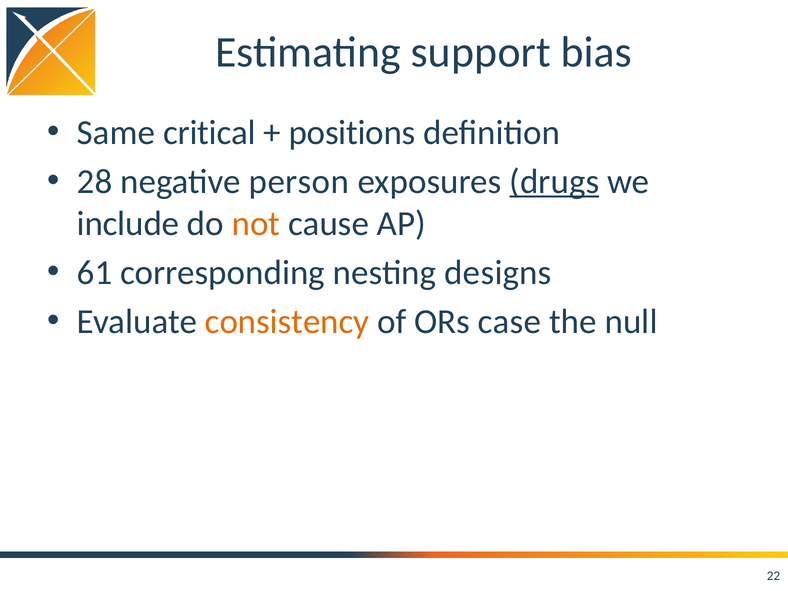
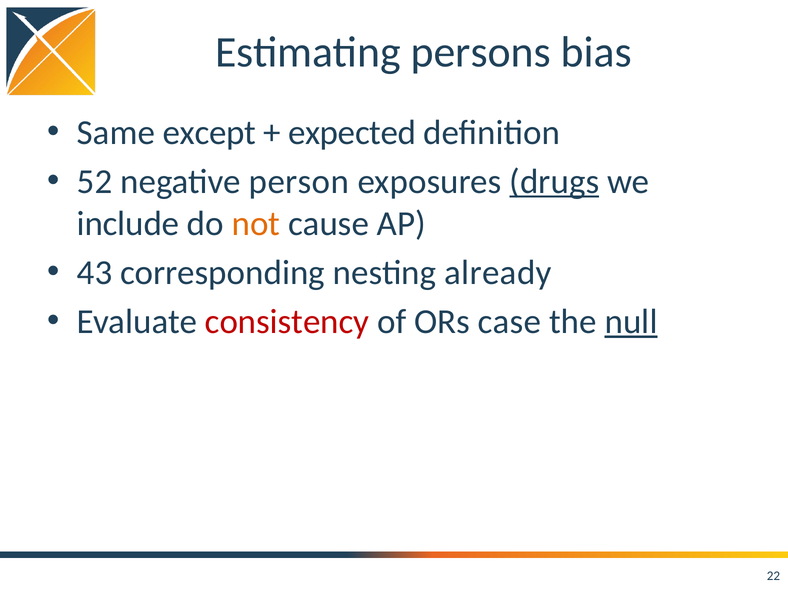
support: support -> persons
critical: critical -> except
positions: positions -> expected
28: 28 -> 52
61: 61 -> 43
designs: designs -> already
consistency colour: orange -> red
null underline: none -> present
